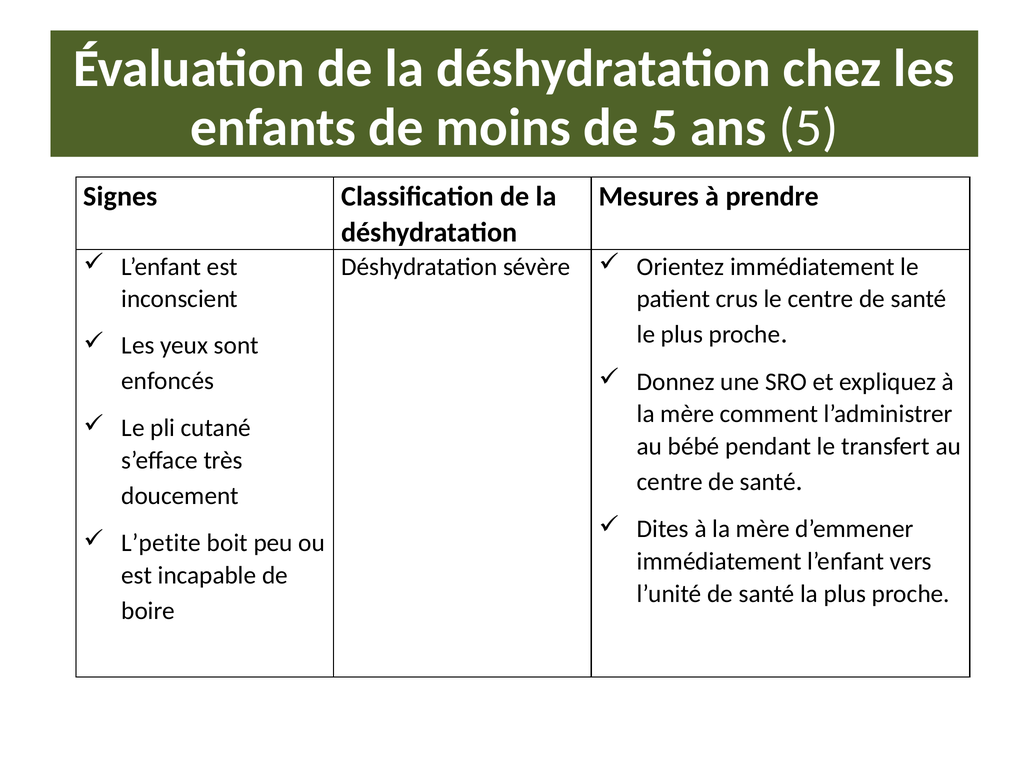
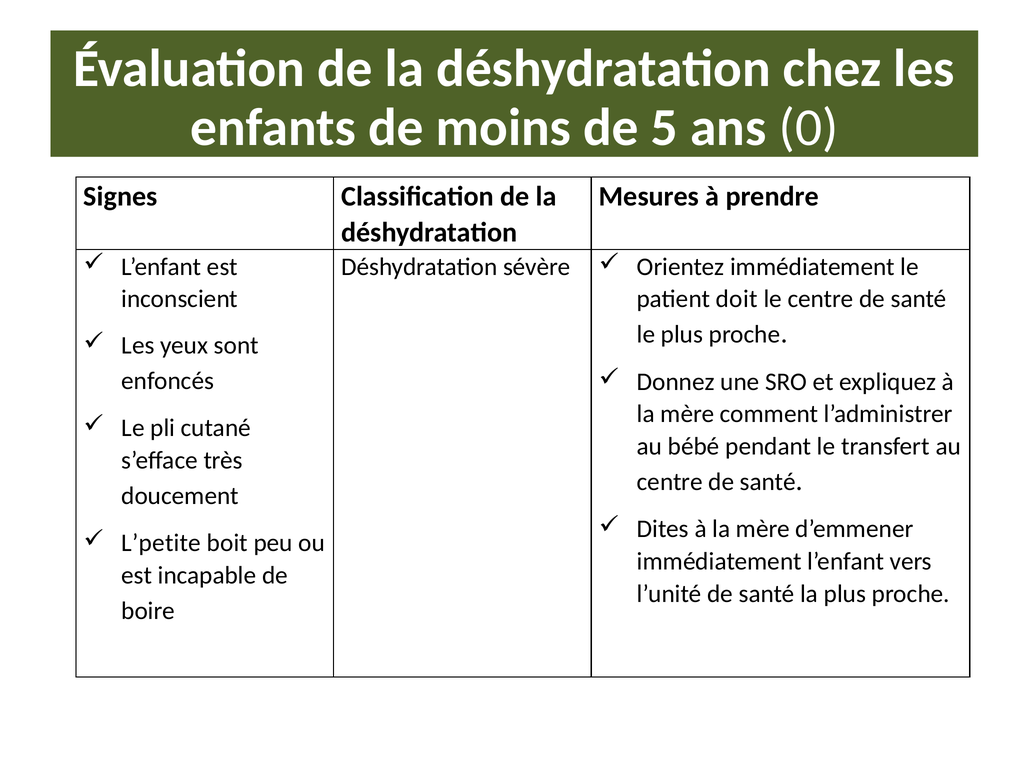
ans 5: 5 -> 0
crus: crus -> doit
